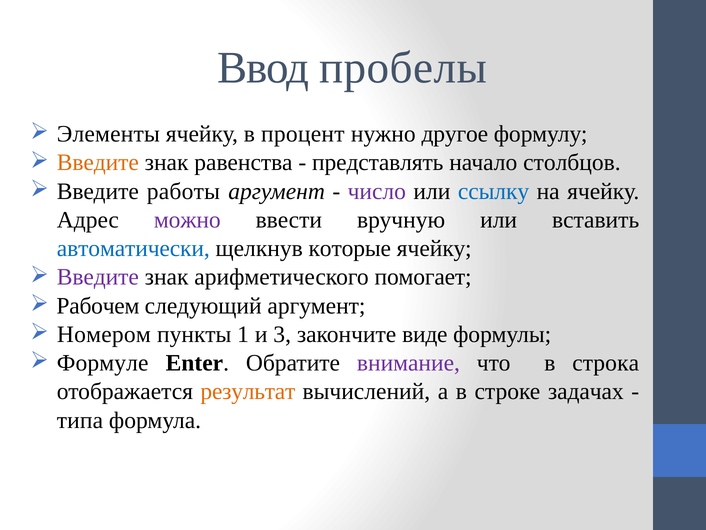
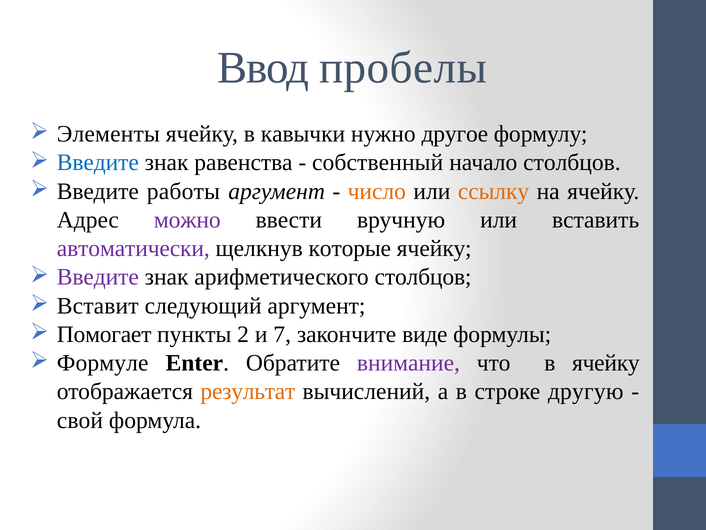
процент: процент -> кавычки
Введите at (98, 163) colour: orange -> blue
представлять: представлять -> собственный
число colour: purple -> orange
ссылку colour: blue -> orange
автоматически colour: blue -> purple
арифметического помогает: помогает -> столбцов
Рабочем: Рабочем -> Вставит
Номером: Номером -> Помогает
1: 1 -> 2
3: 3 -> 7
в строка: строка -> ячейку
задачах: задачах -> другую
типа: типа -> свой
